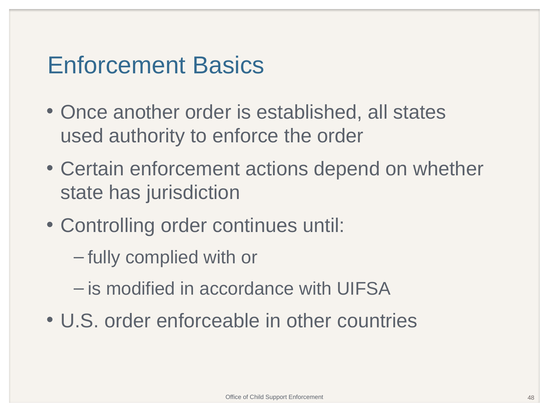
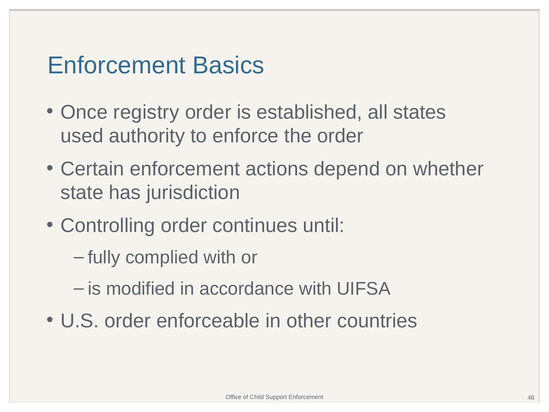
another: another -> registry
